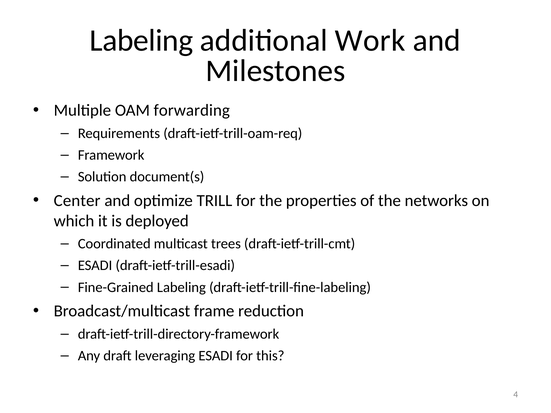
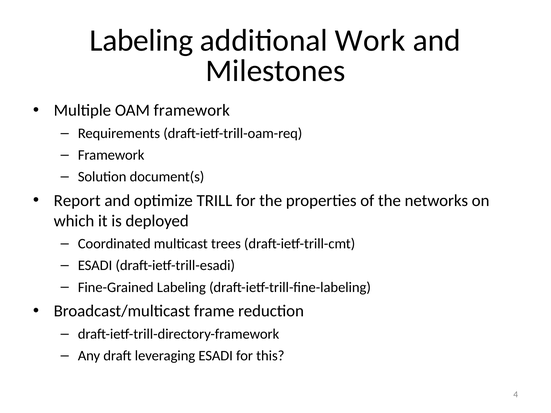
OAM forwarding: forwarding -> framework
Center: Center -> Report
